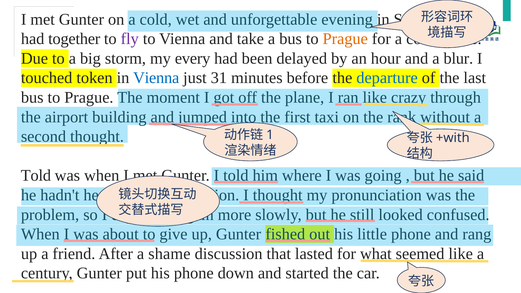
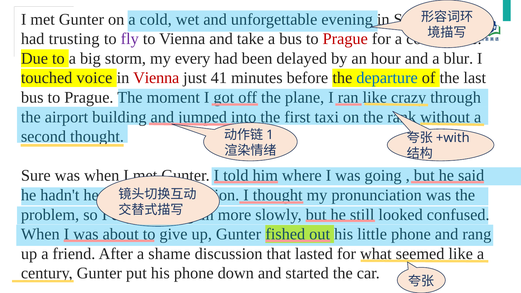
together: together -> trusting
Prague at (345, 39) colour: orange -> red
token: token -> voice
Vienna at (156, 78) colour: blue -> red
31: 31 -> 41
Told at (36, 176): Told -> Sure
